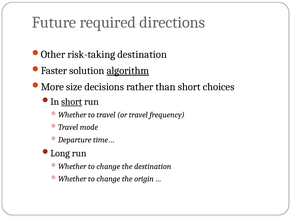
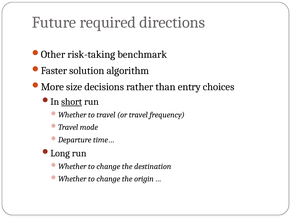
risk-taking destination: destination -> benchmark
algorithm underline: present -> none
than short: short -> entry
